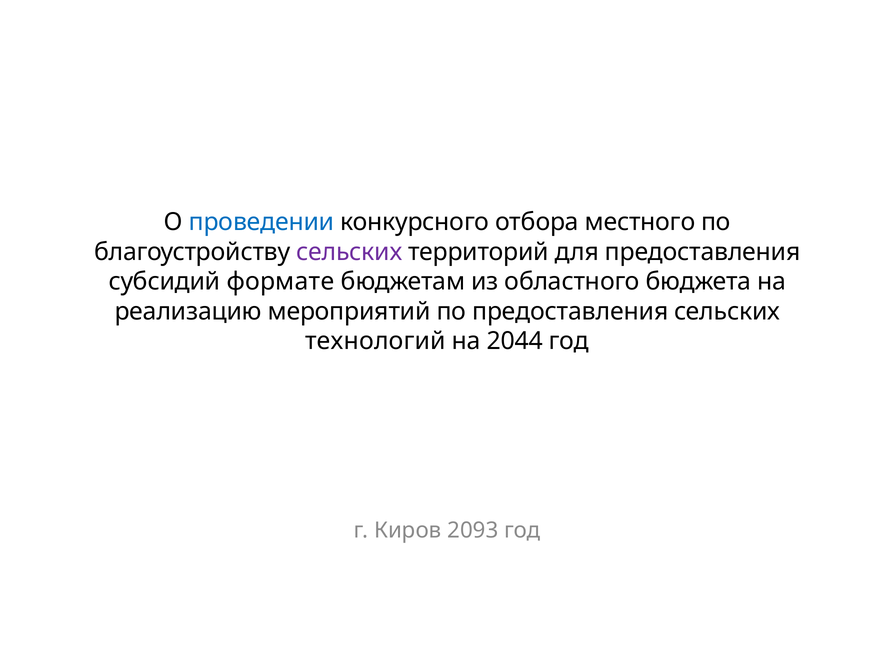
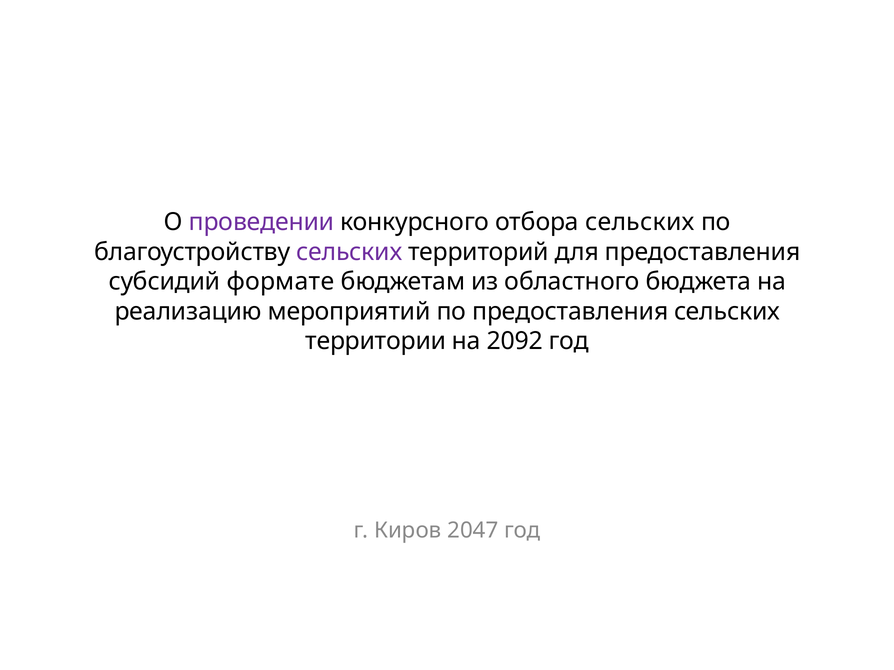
проведении colour: blue -> purple
отбора местного: местного -> сельских
технологий: технологий -> территории
2044: 2044 -> 2092
2093: 2093 -> 2047
